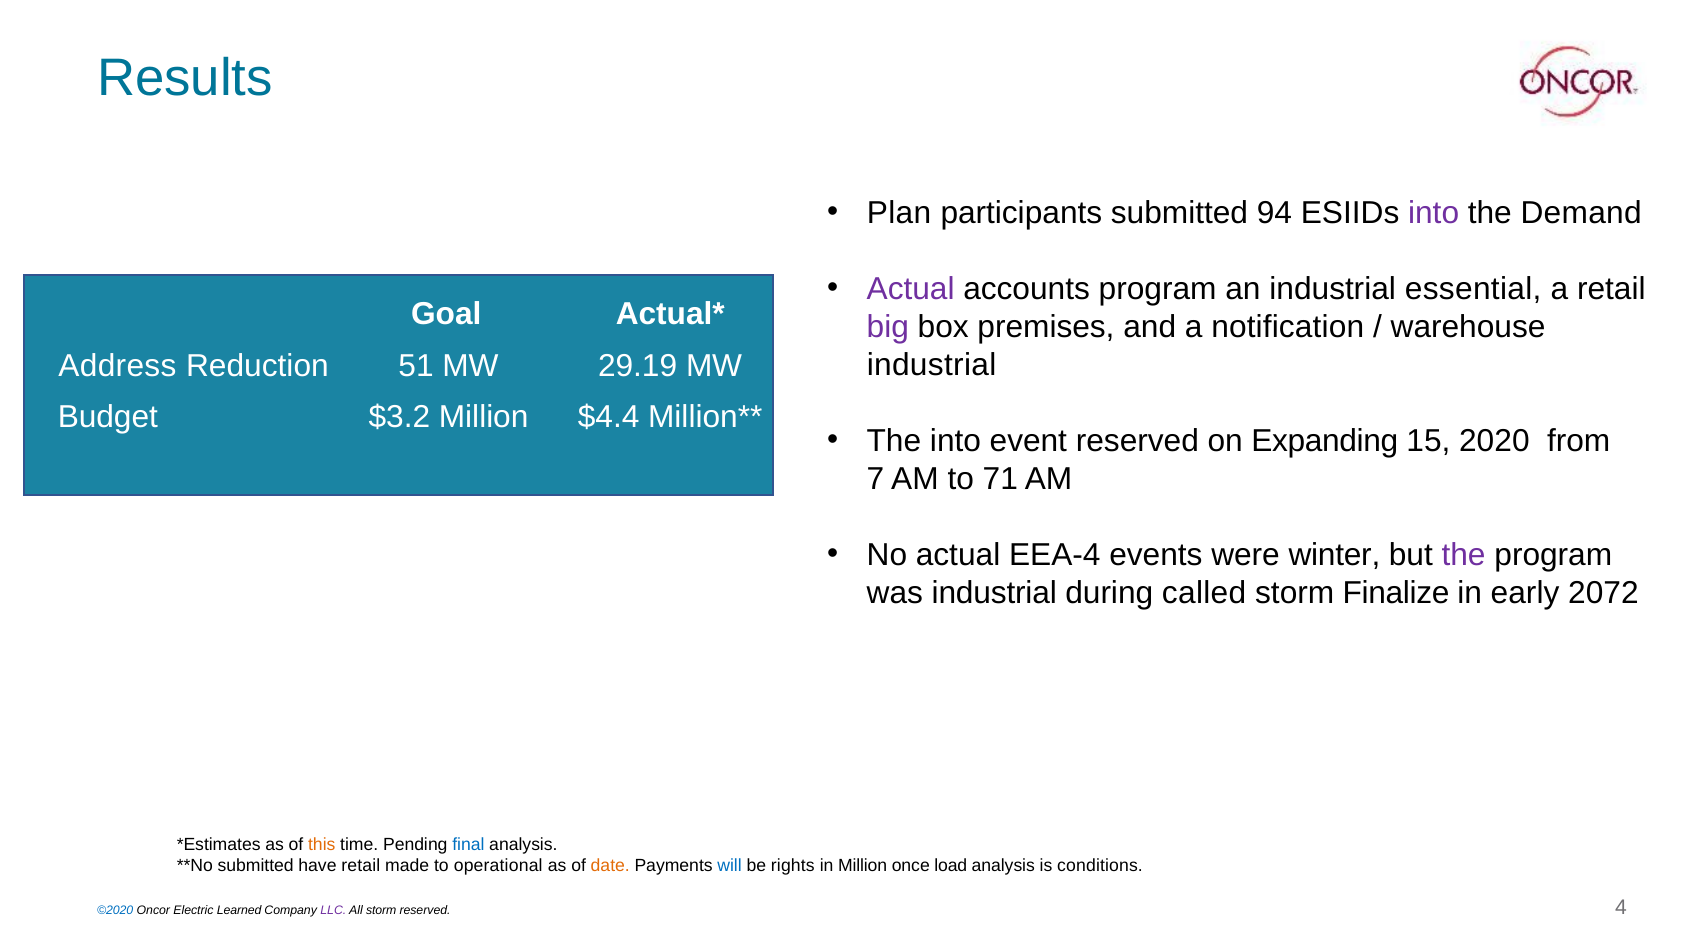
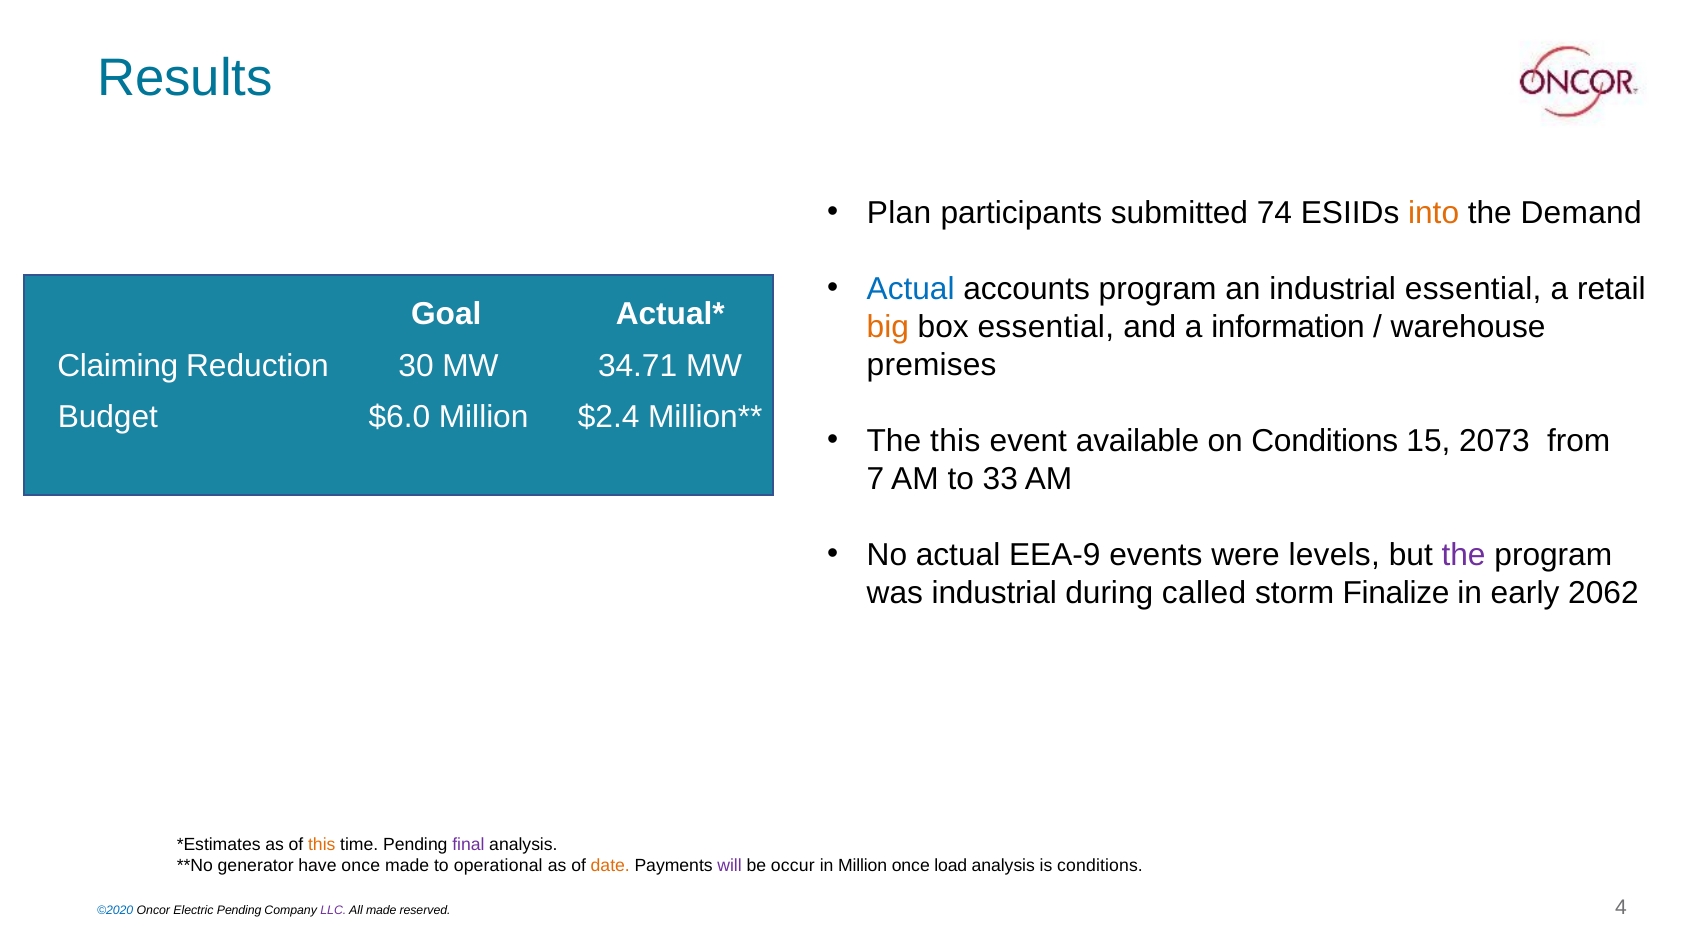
94: 94 -> 74
into at (1434, 213) colour: purple -> orange
Actual at (911, 289) colour: purple -> blue
big colour: purple -> orange
box premises: premises -> essential
notification: notification -> information
industrial at (932, 365): industrial -> premises
Address: Address -> Claiming
51: 51 -> 30
29.19: 29.19 -> 34.71
$3.2: $3.2 -> $6.0
$4.4: $4.4 -> $2.4
The into: into -> this
event reserved: reserved -> available
on Expanding: Expanding -> Conditions
2020: 2020 -> 2073
71: 71 -> 33
EEA-4: EEA-4 -> EEA-9
winter: winter -> levels
2072: 2072 -> 2062
final colour: blue -> purple
submitted at (256, 866): submitted -> generator
have retail: retail -> once
will colour: blue -> purple
rights: rights -> occur
Electric Learned: Learned -> Pending
All storm: storm -> made
